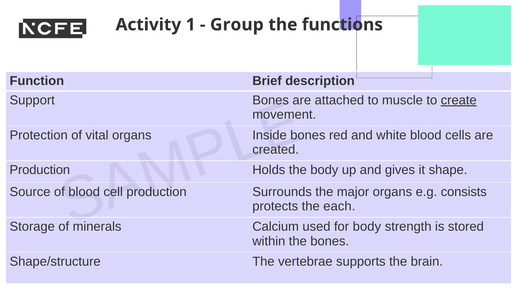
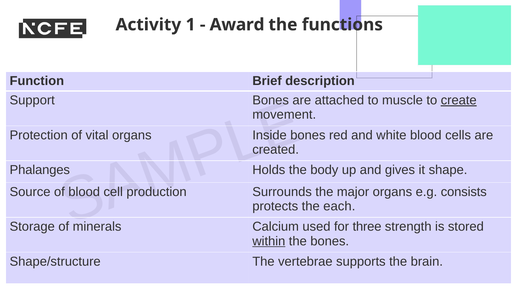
Group: Group -> Award
Production at (40, 170): Production -> Phalanges
for body: body -> three
within underline: none -> present
